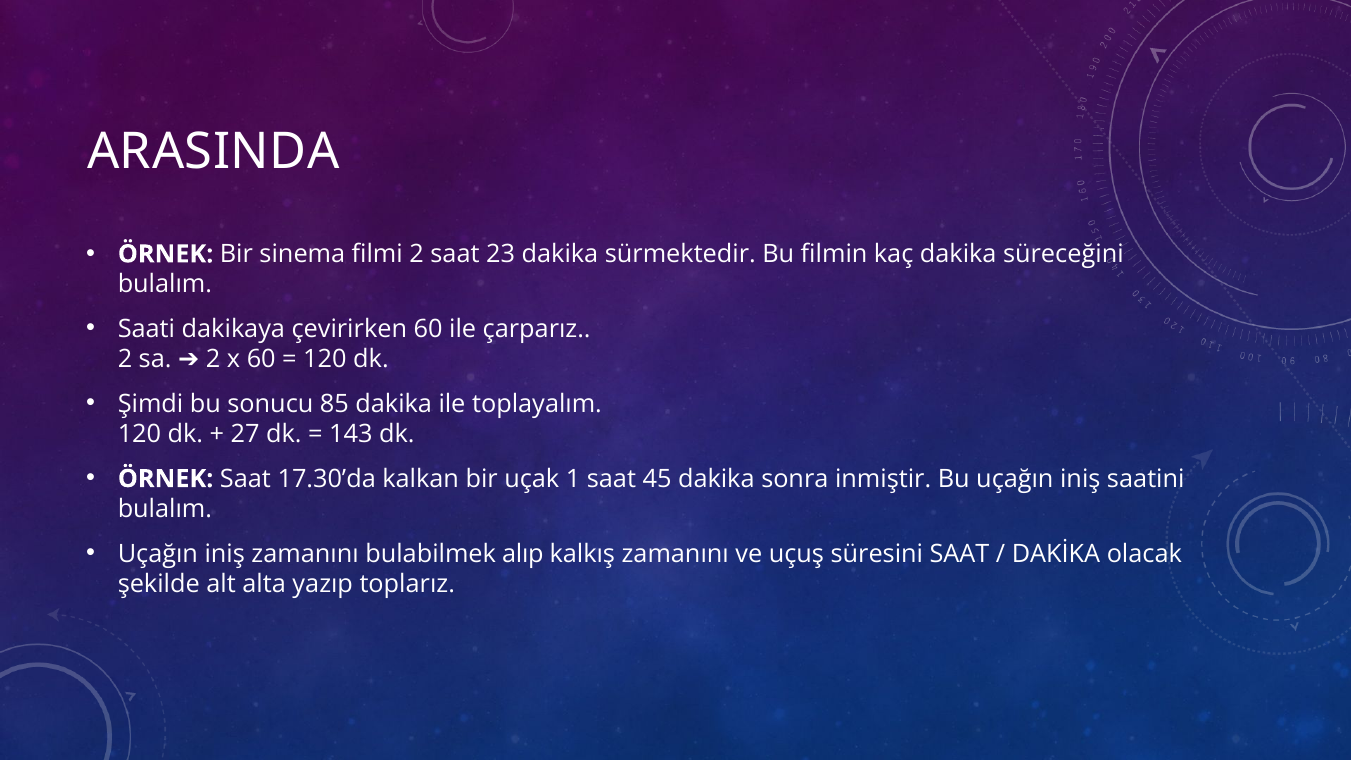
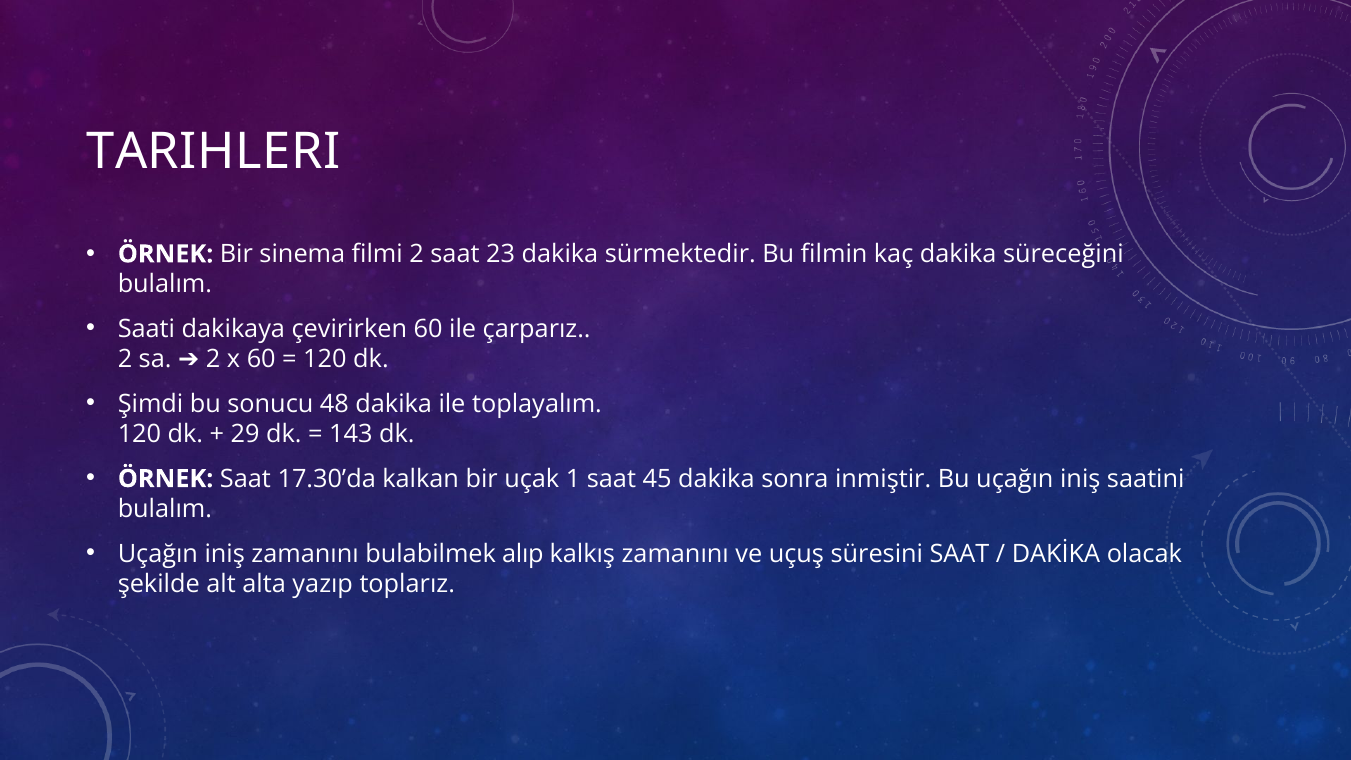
ARASINDA: ARASINDA -> TARIHLERI
85: 85 -> 48
27: 27 -> 29
